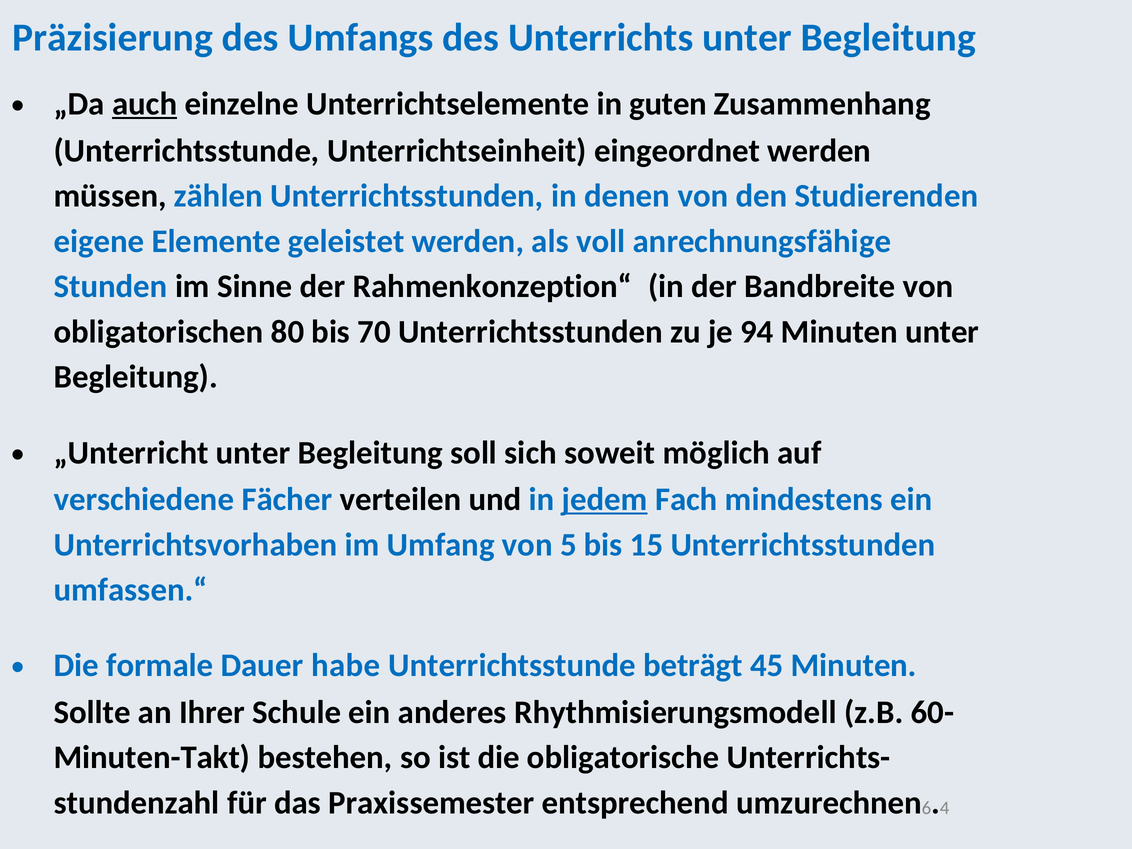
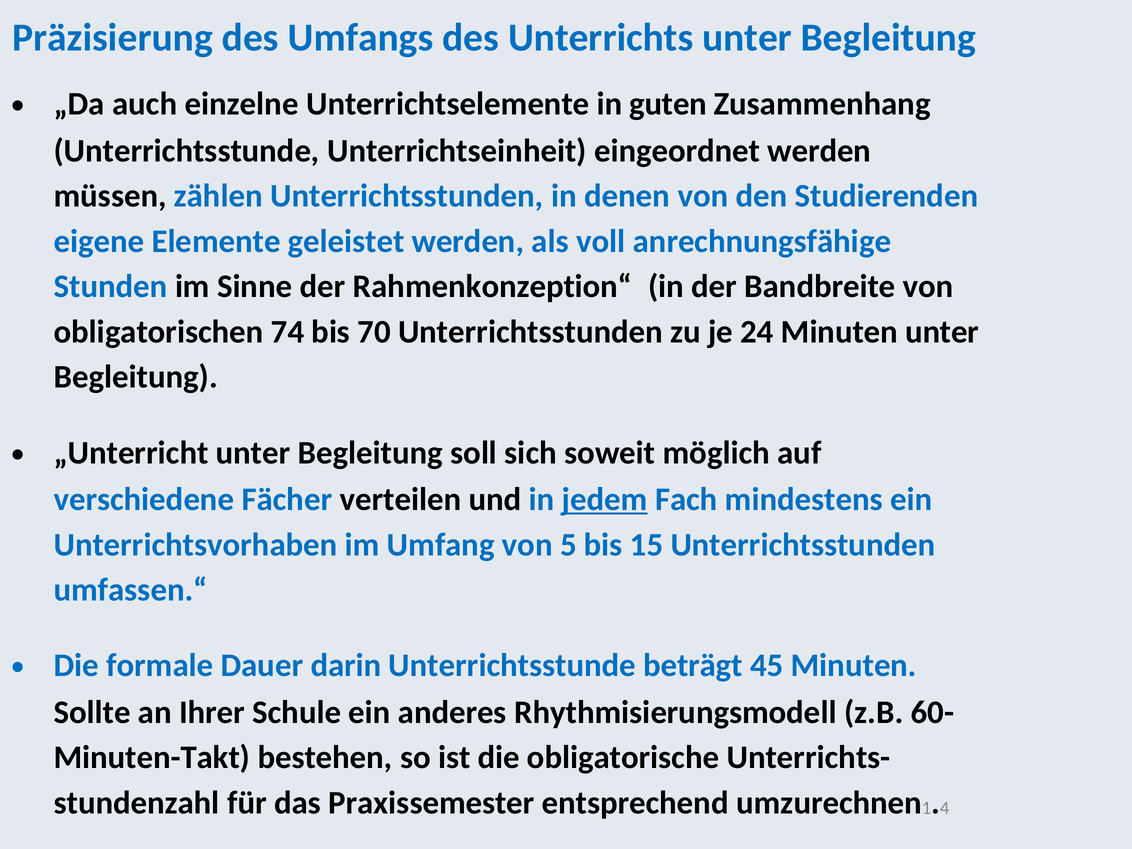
auch underline: present -> none
80: 80 -> 74
94: 94 -> 24
habe: habe -> darin
6: 6 -> 1
